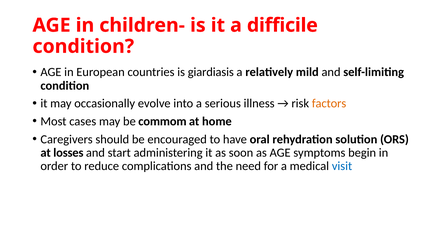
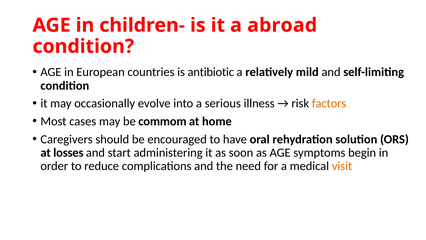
difficile: difficile -> abroad
giardiasis: giardiasis -> antibiotic
visit colour: blue -> orange
